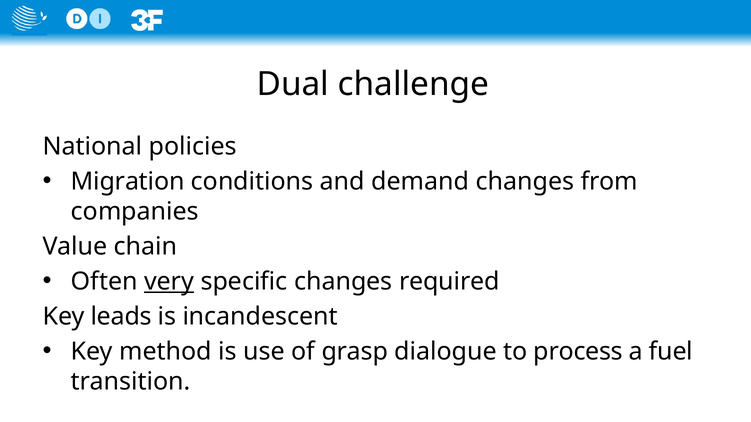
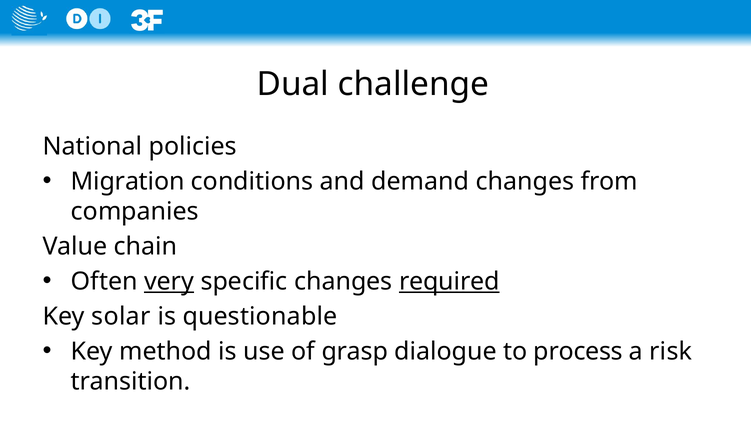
required underline: none -> present
leads: leads -> solar
incandescent: incandescent -> questionable
fuel: fuel -> risk
